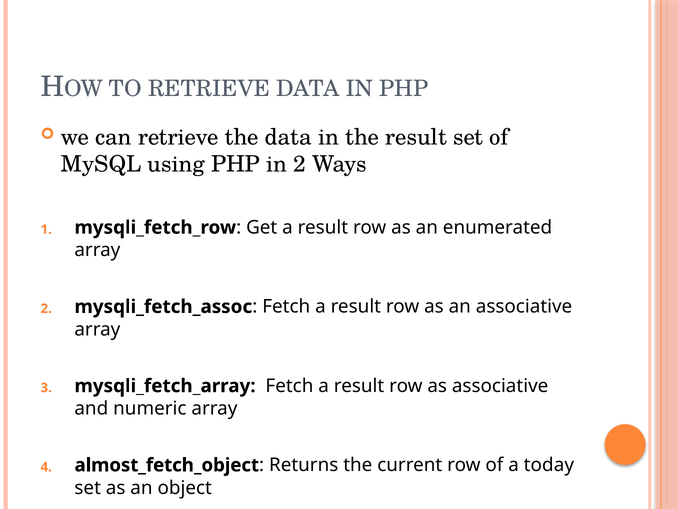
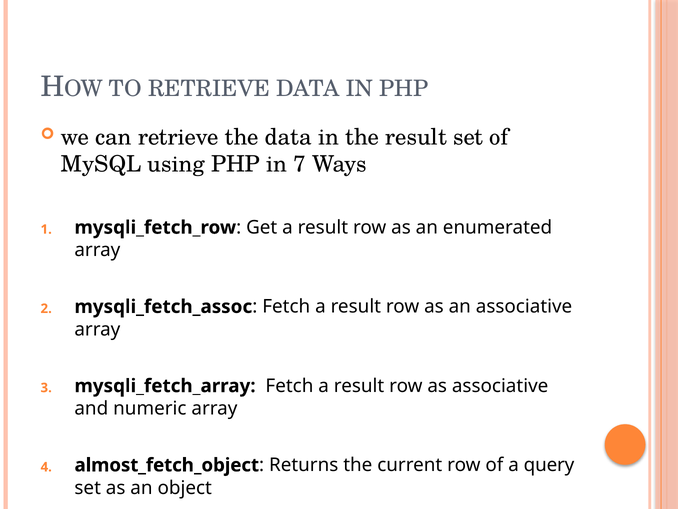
in 2: 2 -> 7
today: today -> query
